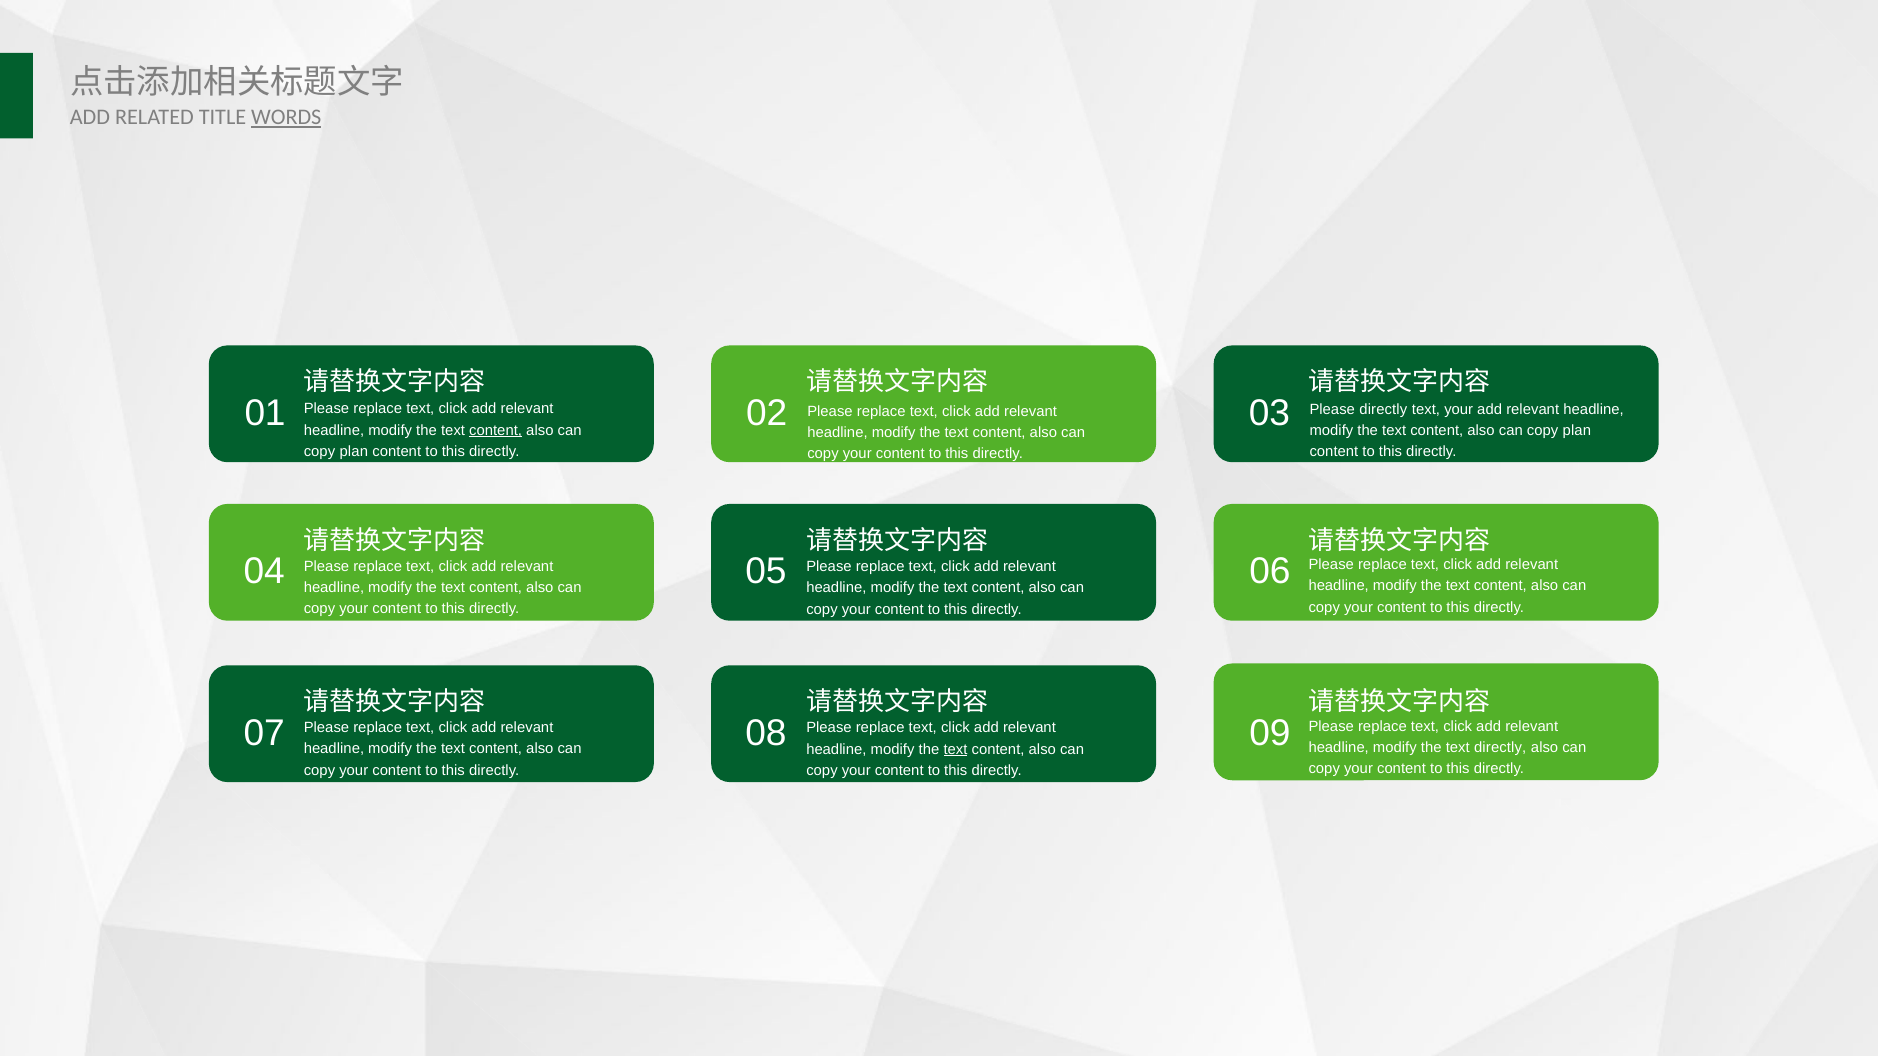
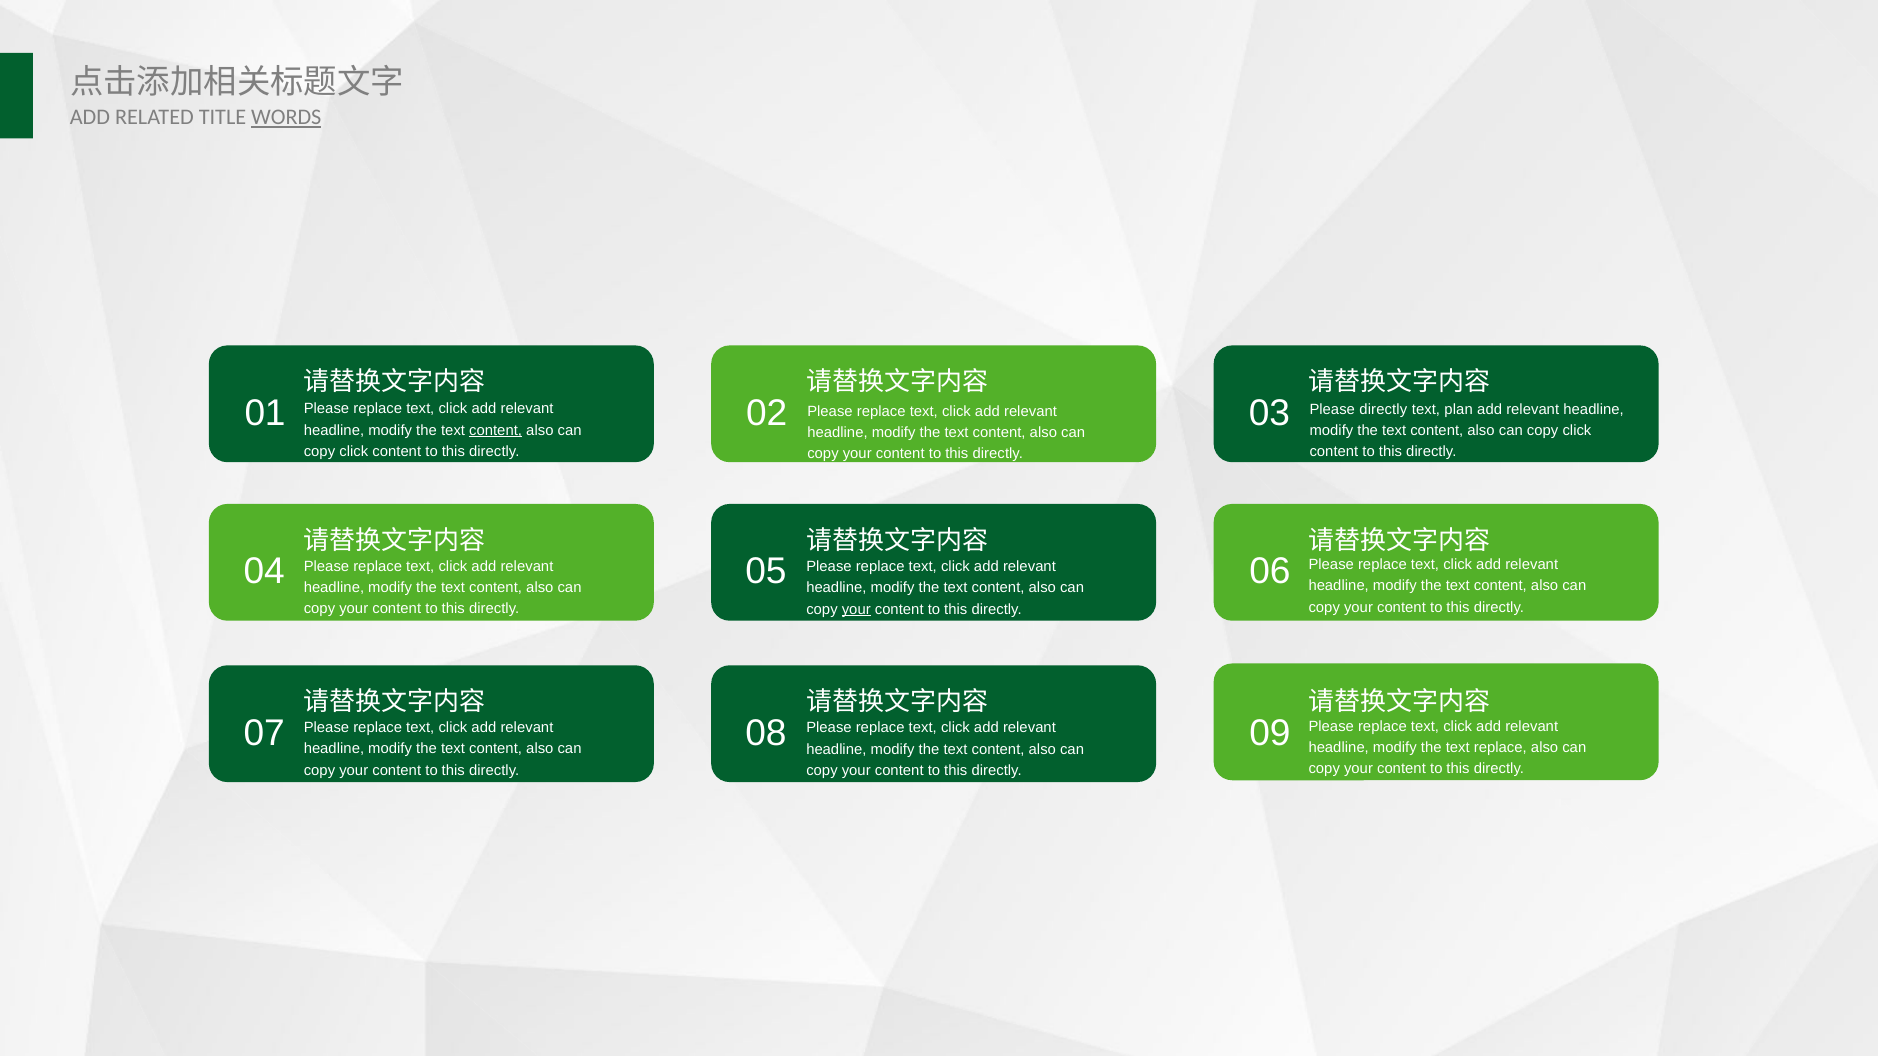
text your: your -> plan
plan at (1577, 431): plan -> click
plan at (354, 452): plan -> click
your at (856, 610) underline: none -> present
text directly: directly -> replace
text at (955, 750) underline: present -> none
